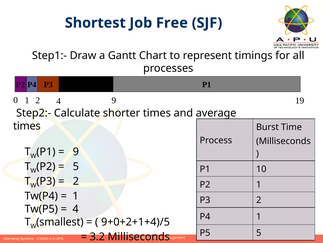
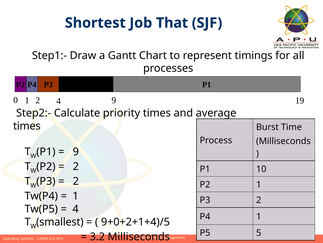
Free: Free -> That
shorter: shorter -> priority
5 at (76, 166): 5 -> 2
